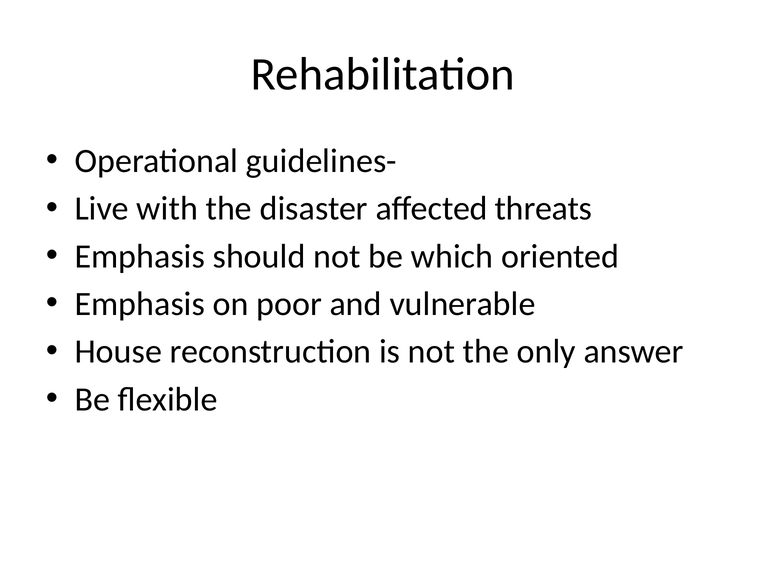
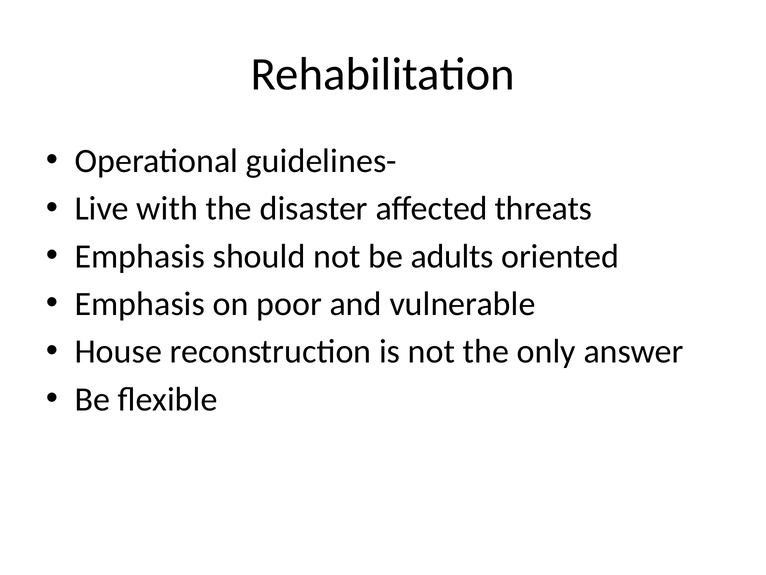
which: which -> adults
